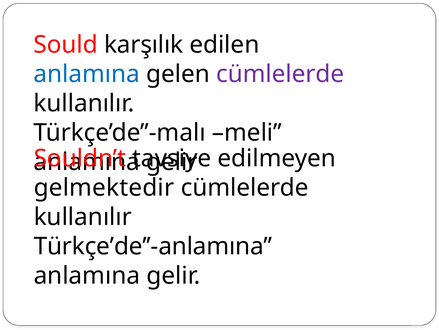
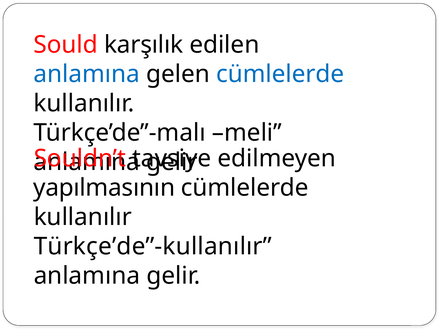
cümlelerde at (280, 74) colour: purple -> blue
gelmektedir: gelmektedir -> yapılmasının
Türkçe’de’’-anlamına: Türkçe’de’’-anlamına -> Türkçe’de’’-kullanılır
